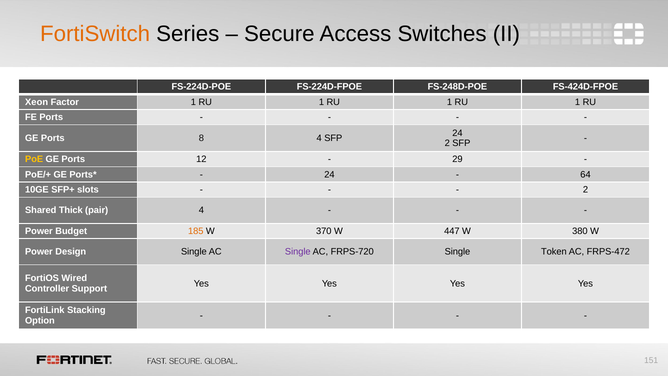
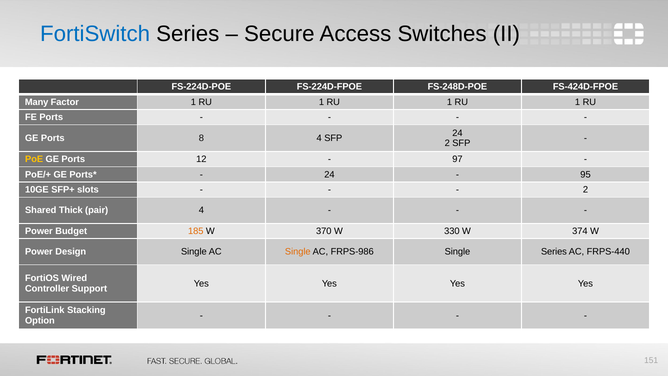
FortiSwitch colour: orange -> blue
Xeon: Xeon -> Many
29: 29 -> 97
64: 64 -> 95
447: 447 -> 330
380: 380 -> 374
Single at (298, 252) colour: purple -> orange
FRPS-720: FRPS-720 -> FRPS-986
Single Token: Token -> Series
FRPS-472: FRPS-472 -> FRPS-440
